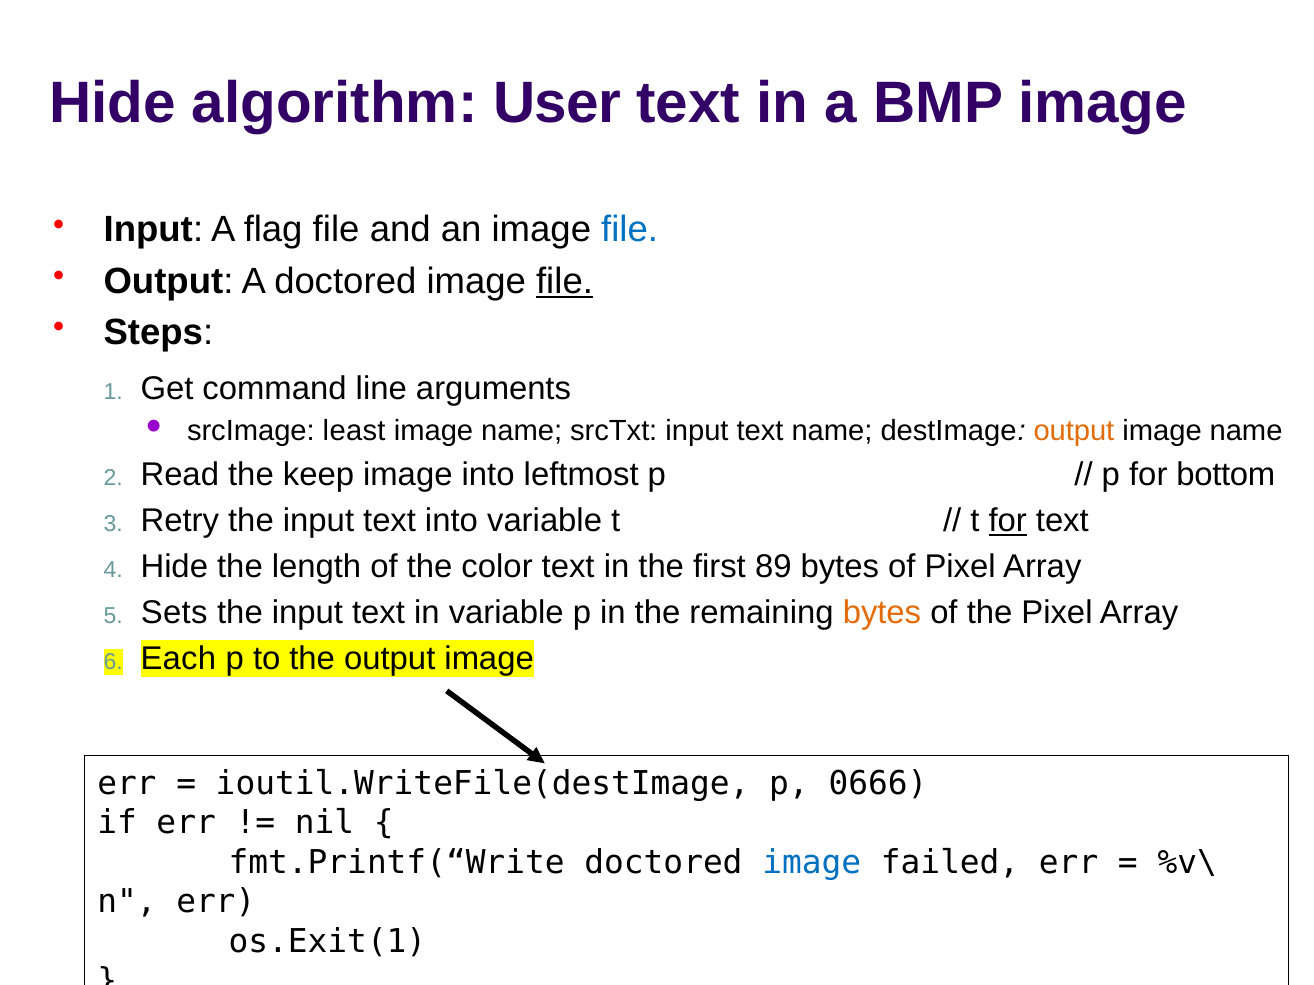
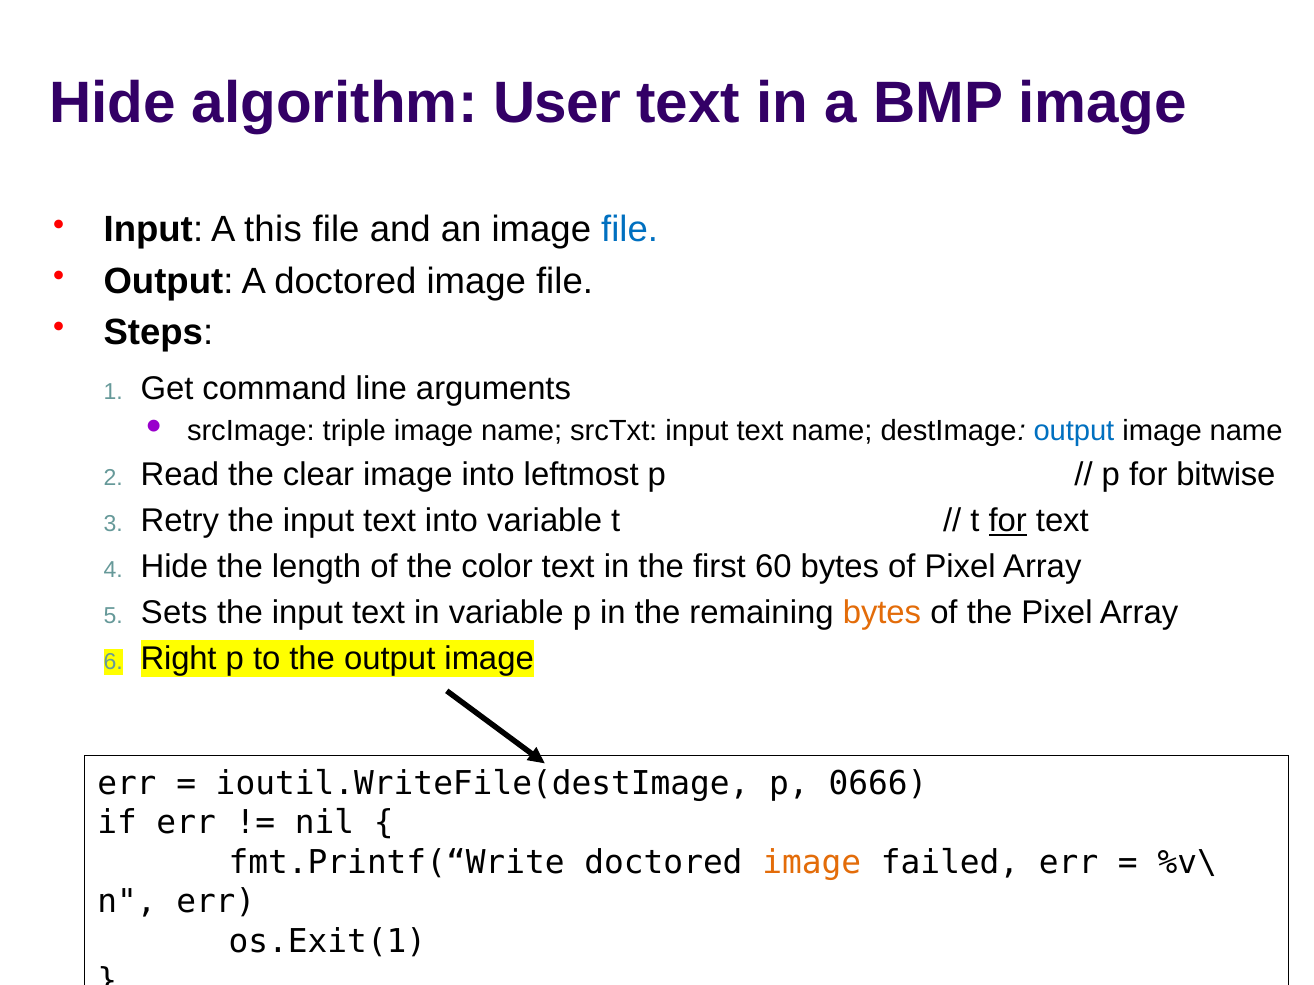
flag: flag -> this
file at (565, 281) underline: present -> none
least: least -> triple
output at (1074, 431) colour: orange -> blue
keep: keep -> clear
bottom: bottom -> bitwise
89: 89 -> 60
Each: Each -> Right
image at (812, 863) colour: blue -> orange
